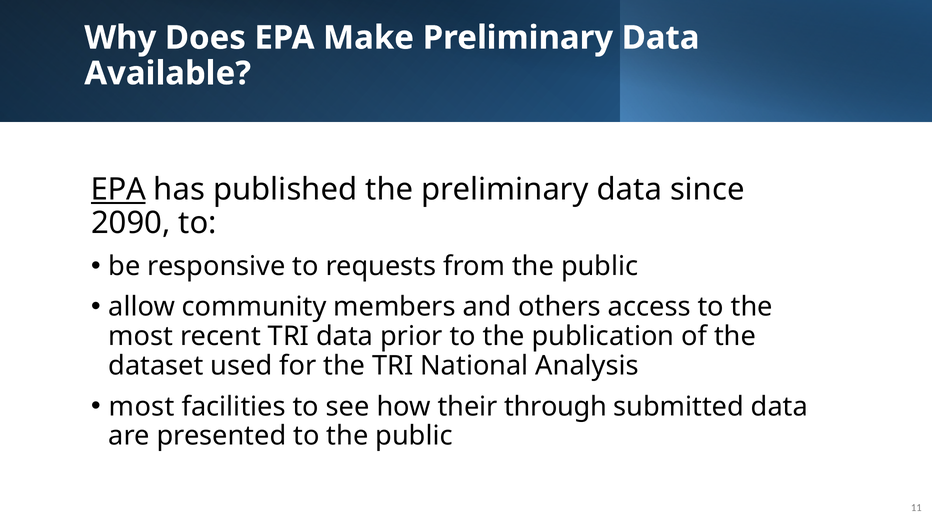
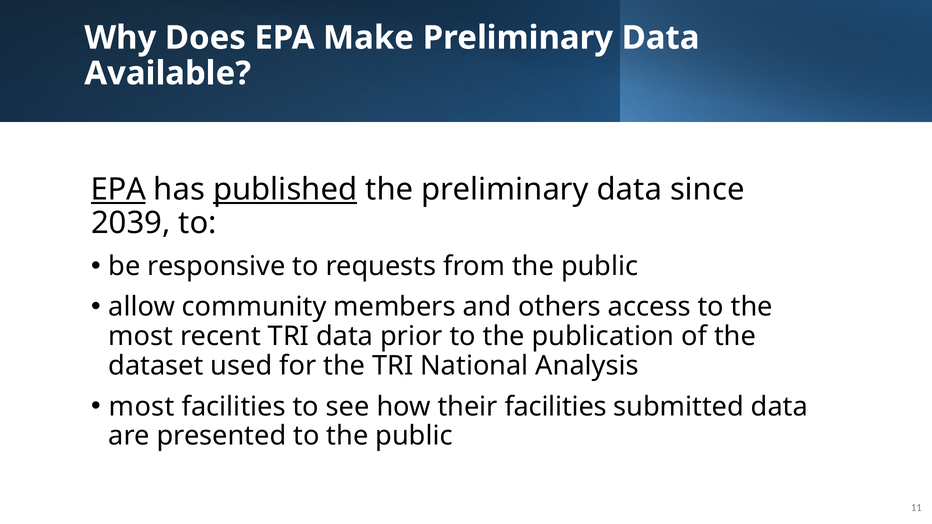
published underline: none -> present
2090: 2090 -> 2039
their through: through -> facilities
